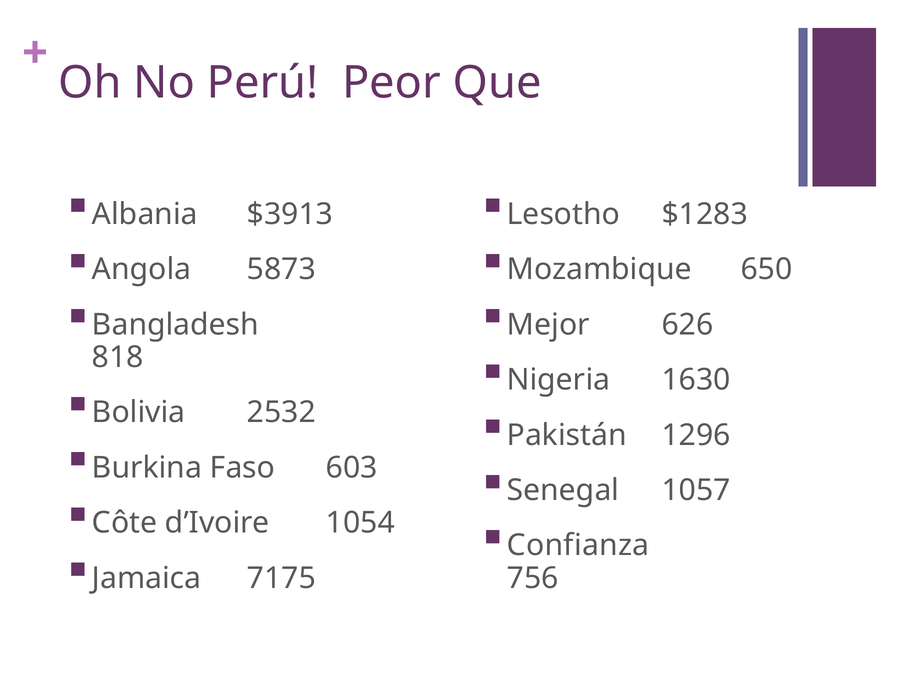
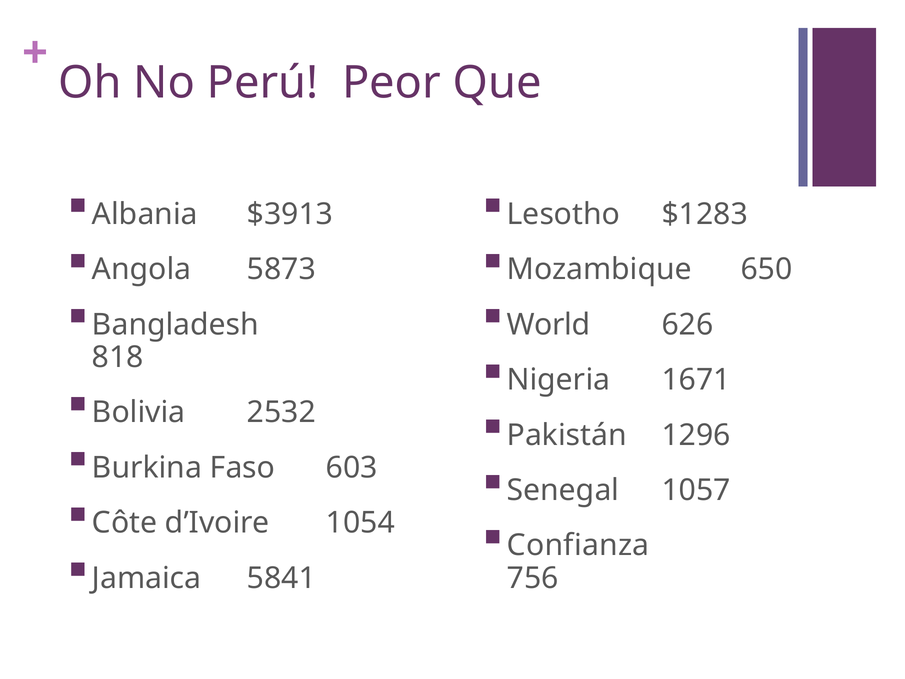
Mejor: Mejor -> World
1630: 1630 -> 1671
7175: 7175 -> 5841
